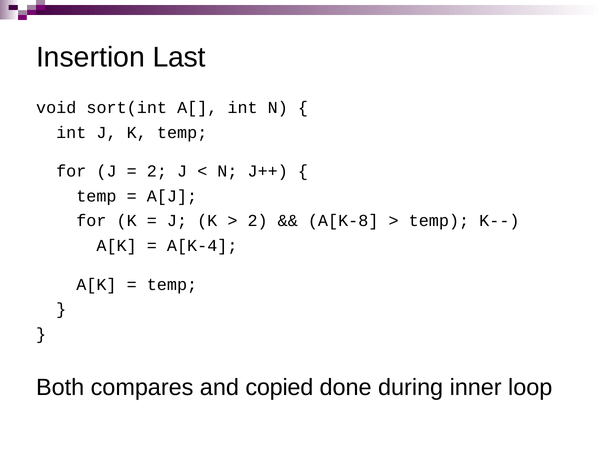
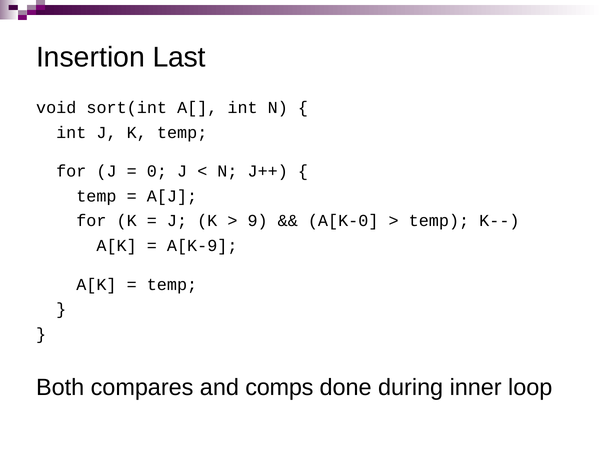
2 at (157, 171): 2 -> 0
2 at (258, 221): 2 -> 9
A[K-8: A[K-8 -> A[K-0
A[K-4: A[K-4 -> A[K-9
copied: copied -> comps
